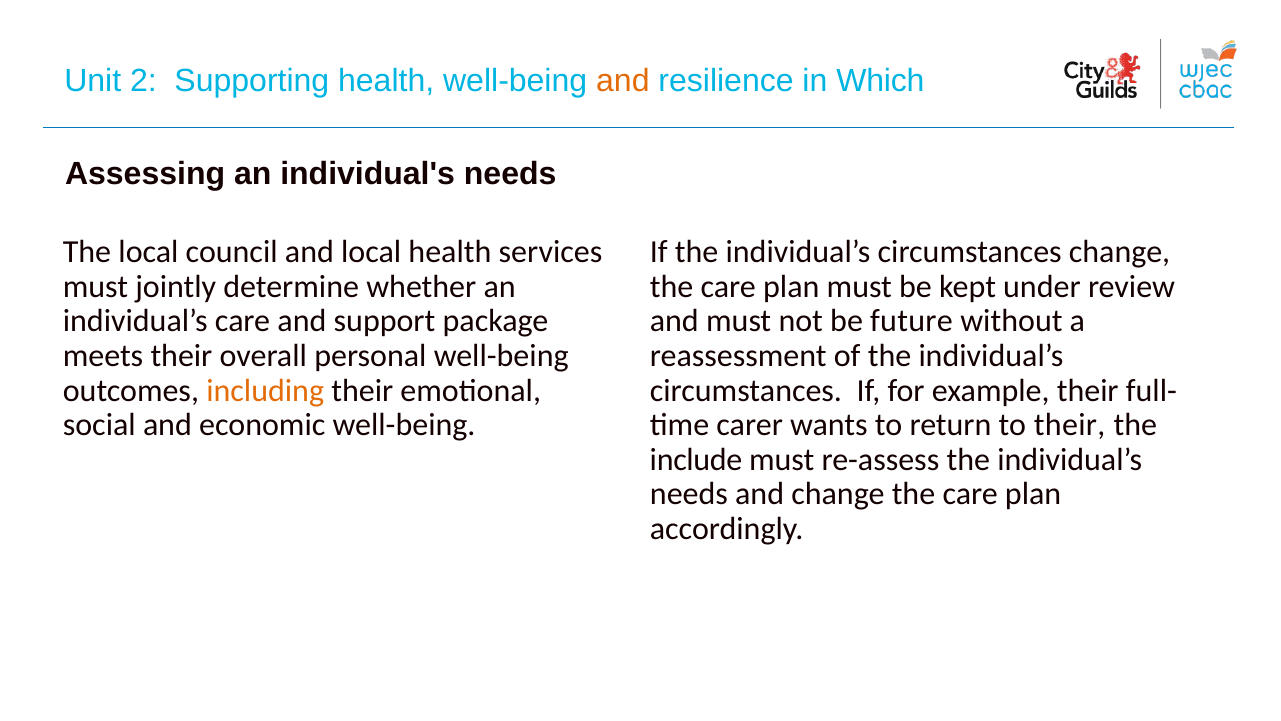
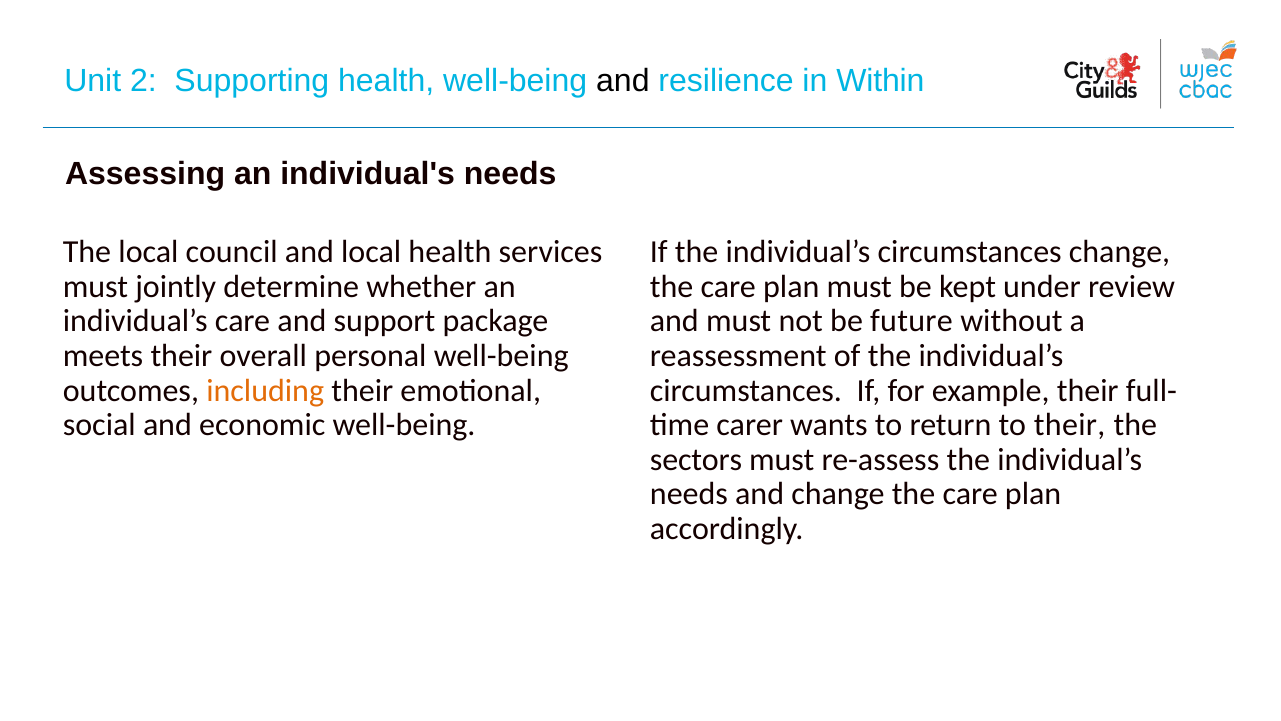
and at (623, 81) colour: orange -> black
Which: Which -> Within
include: include -> sectors
